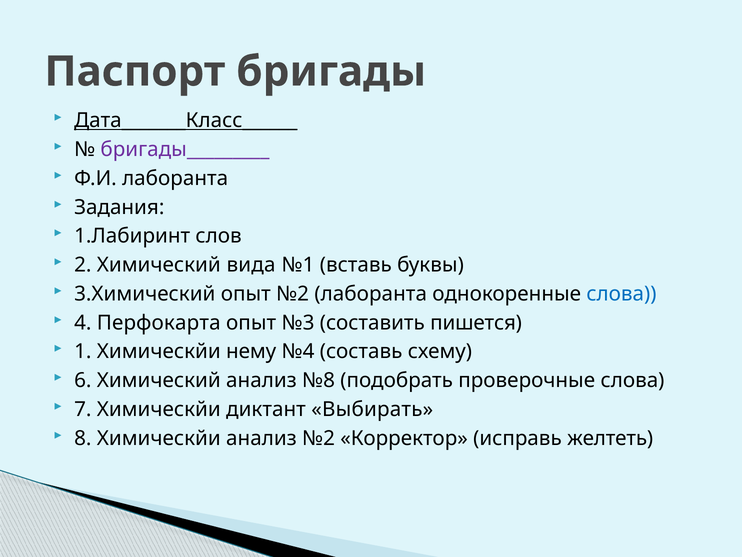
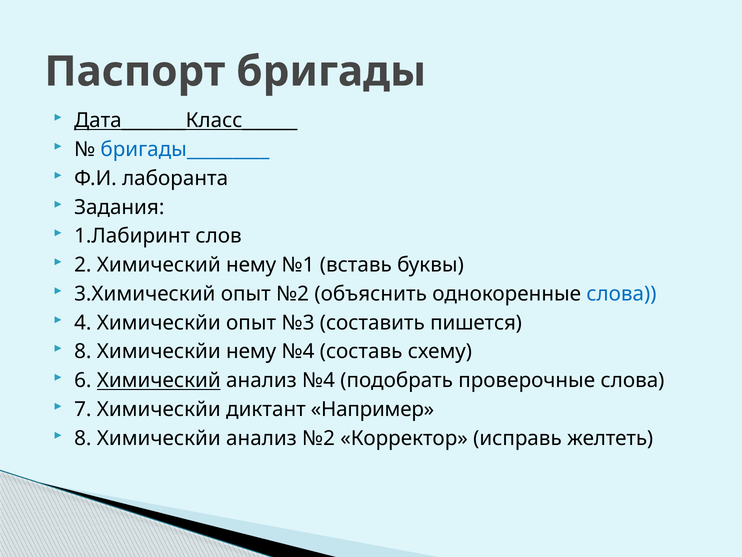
бригады_________ colour: purple -> blue
Химический вида: вида -> нему
№2 лаборанта: лаборанта -> объяснить
4 Перфокарта: Перфокарта -> Химическйи
1 at (83, 351): 1 -> 8
Химический at (159, 380) underline: none -> present
анализ №8: №8 -> №4
Выбирать: Выбирать -> Например
